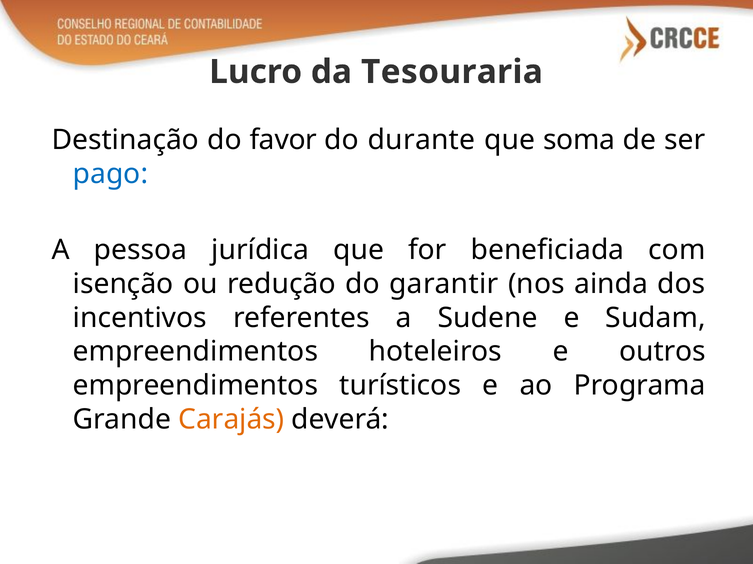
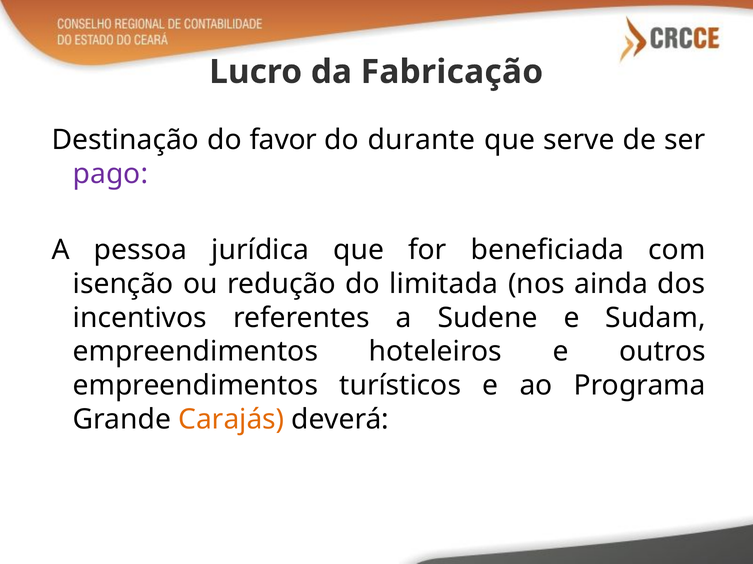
Tesouraria: Tesouraria -> Fabricação
soma: soma -> serve
pago colour: blue -> purple
garantir: garantir -> limitada
